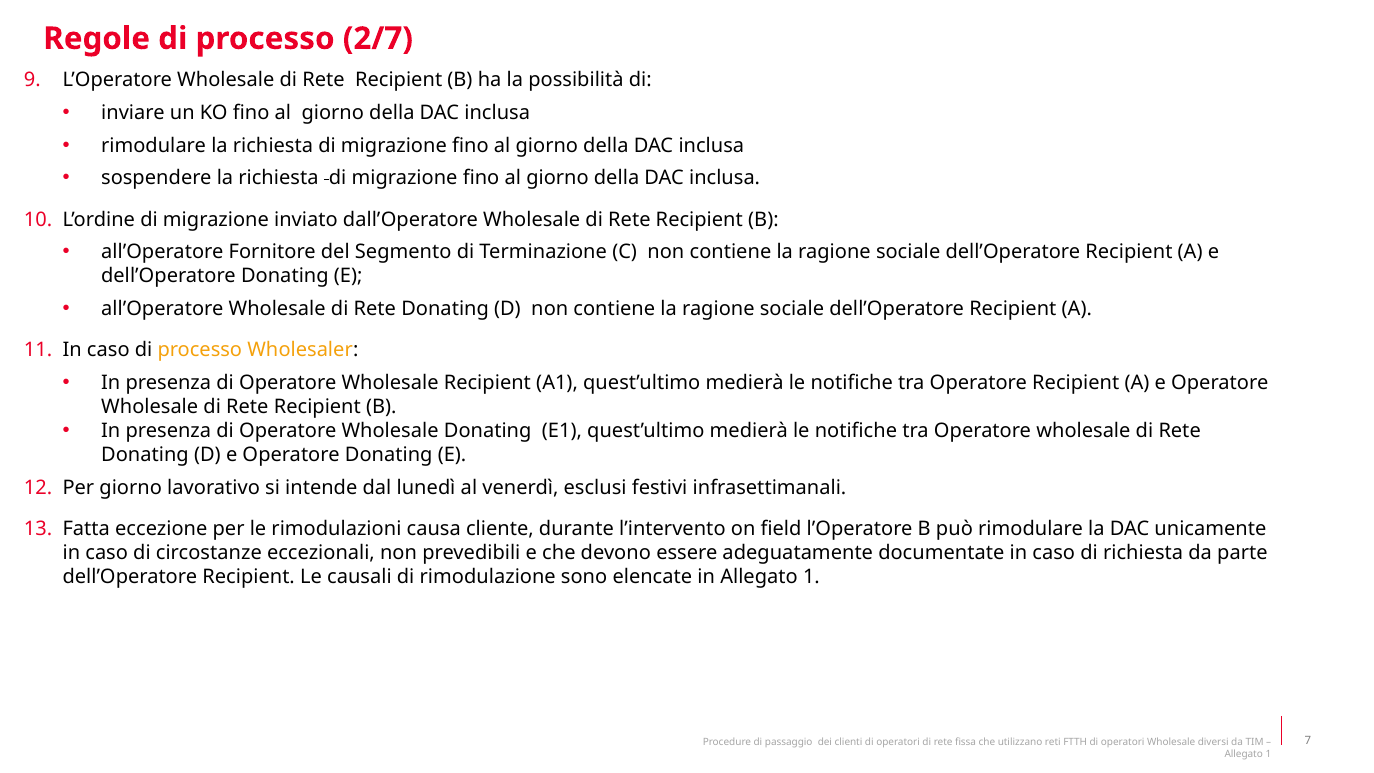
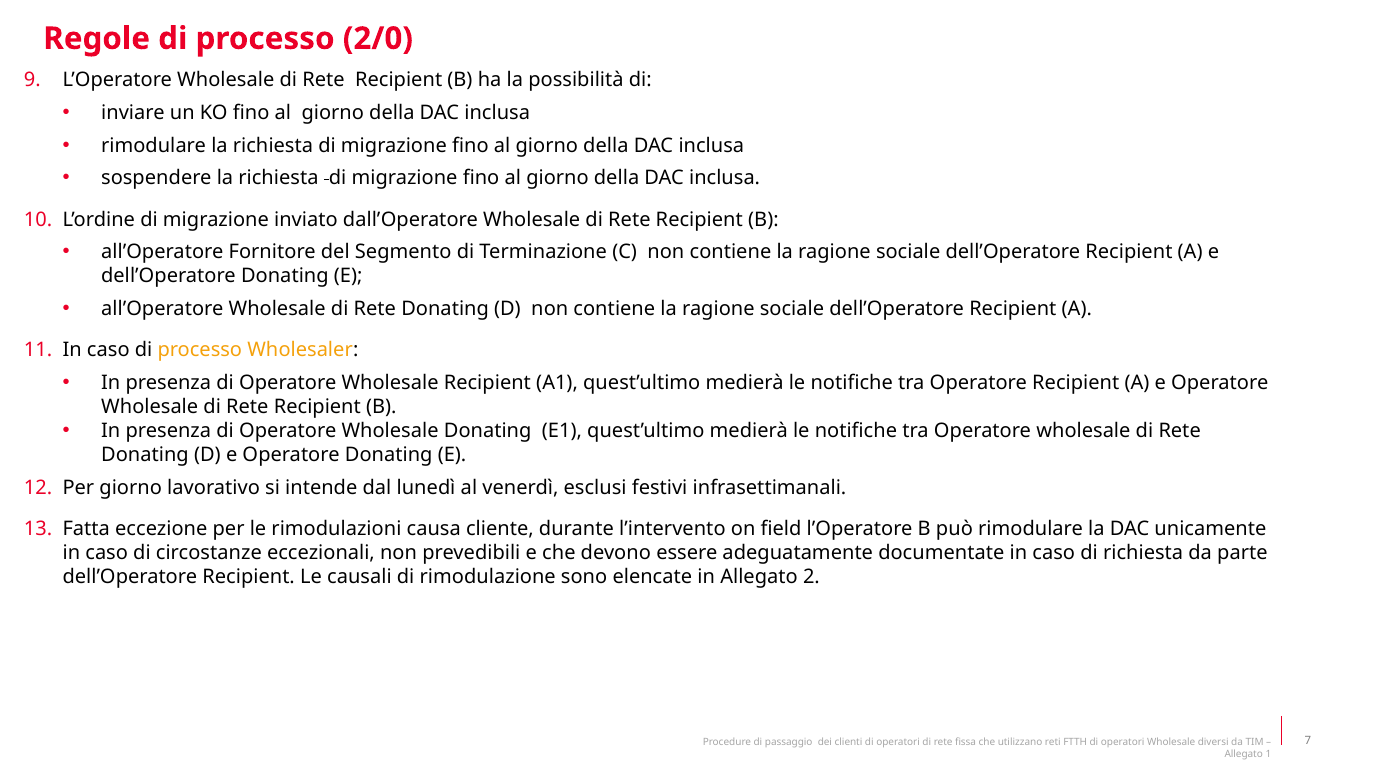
2/7: 2/7 -> 2/0
in Allegato 1: 1 -> 2
